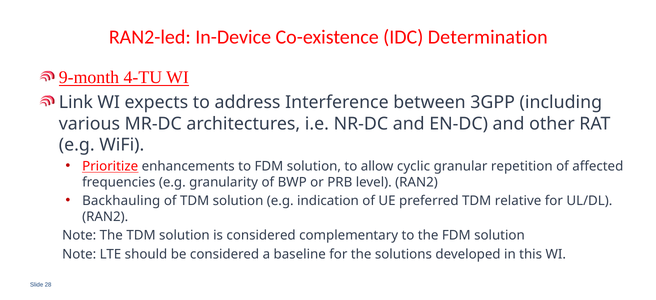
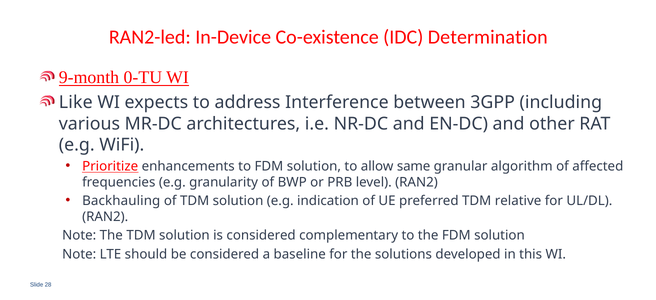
4-TU: 4-TU -> 0-TU
Link: Link -> Like
cyclic: cyclic -> same
repetition: repetition -> algorithm
